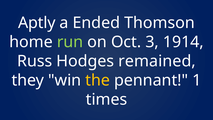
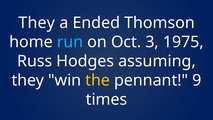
Aptly at (37, 23): Aptly -> They
run colour: light green -> light blue
1914: 1914 -> 1975
remained: remained -> assuming
1: 1 -> 9
